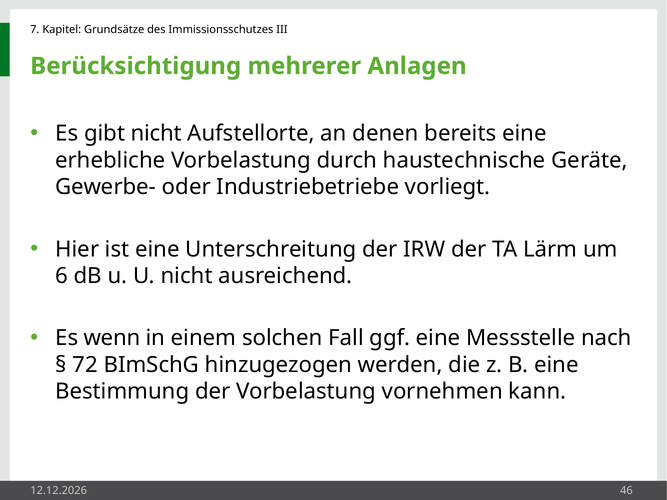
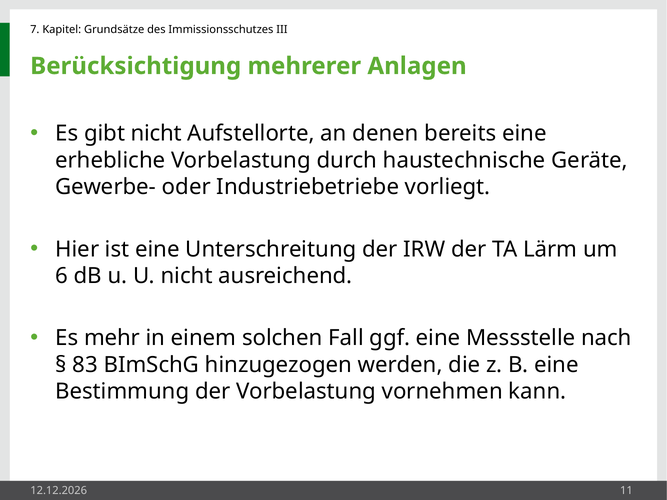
wenn: wenn -> mehr
72: 72 -> 83
46: 46 -> 11
